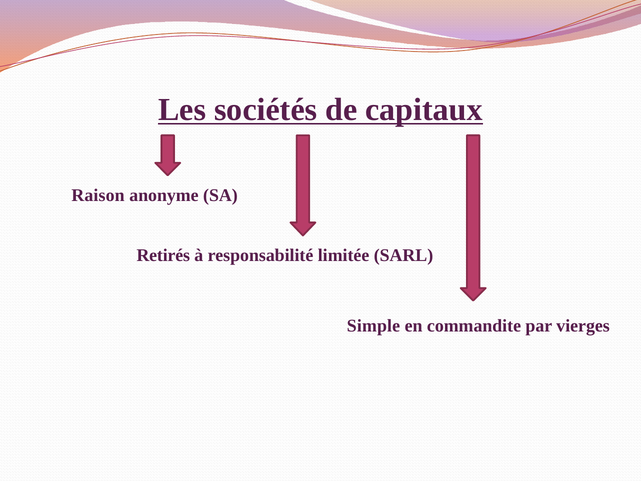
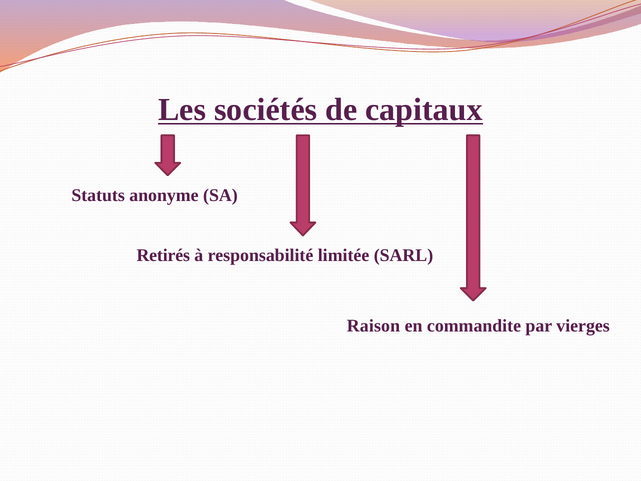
Raison: Raison -> Statuts
Simple: Simple -> Raison
